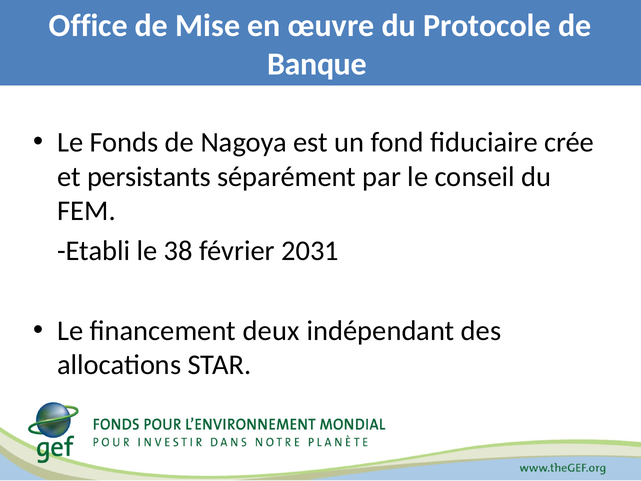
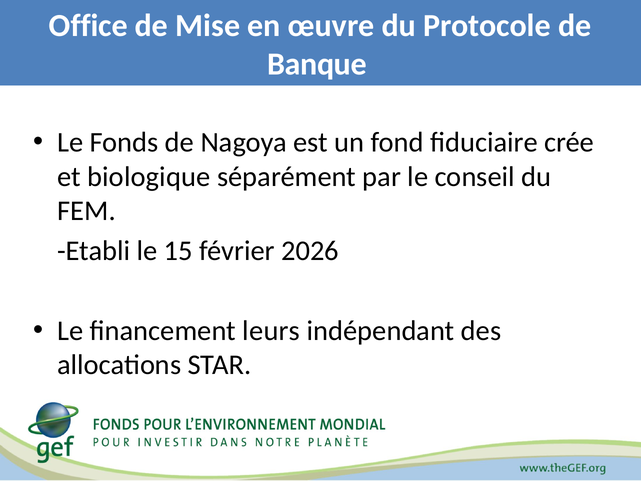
persistants: persistants -> biologique
38: 38 -> 15
2031: 2031 -> 2026
deux: deux -> leurs
